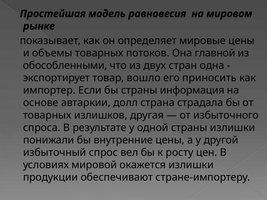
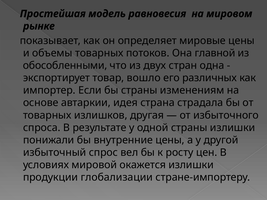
приносить: приносить -> различных
информация: информация -> изменениям
долл: долл -> идея
обеспечивают: обеспечивают -> глобализации
